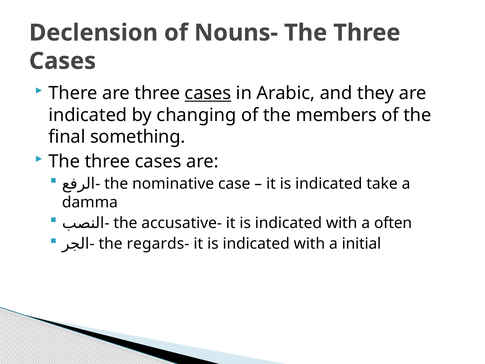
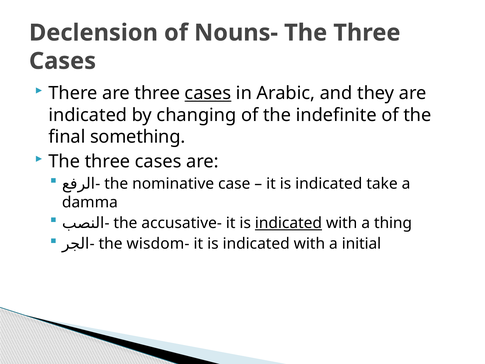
members: members -> indefinite
indicated at (288, 223) underline: none -> present
often: often -> thing
regards-: regards- -> wisdom-
